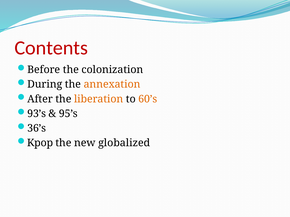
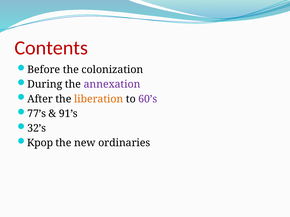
annexation colour: orange -> purple
60’s colour: orange -> purple
93’s: 93’s -> 77’s
95’s: 95’s -> 91’s
36’s: 36’s -> 32’s
globalized: globalized -> ordinaries
